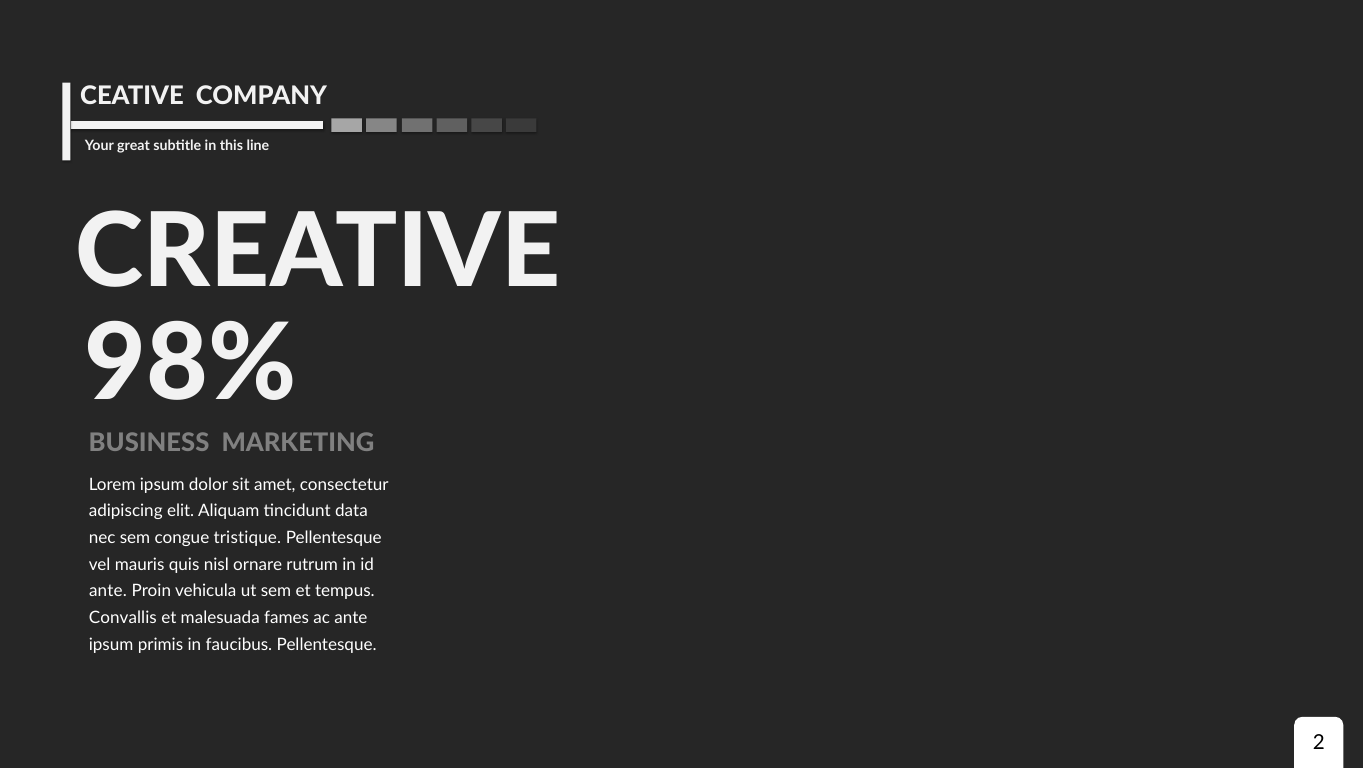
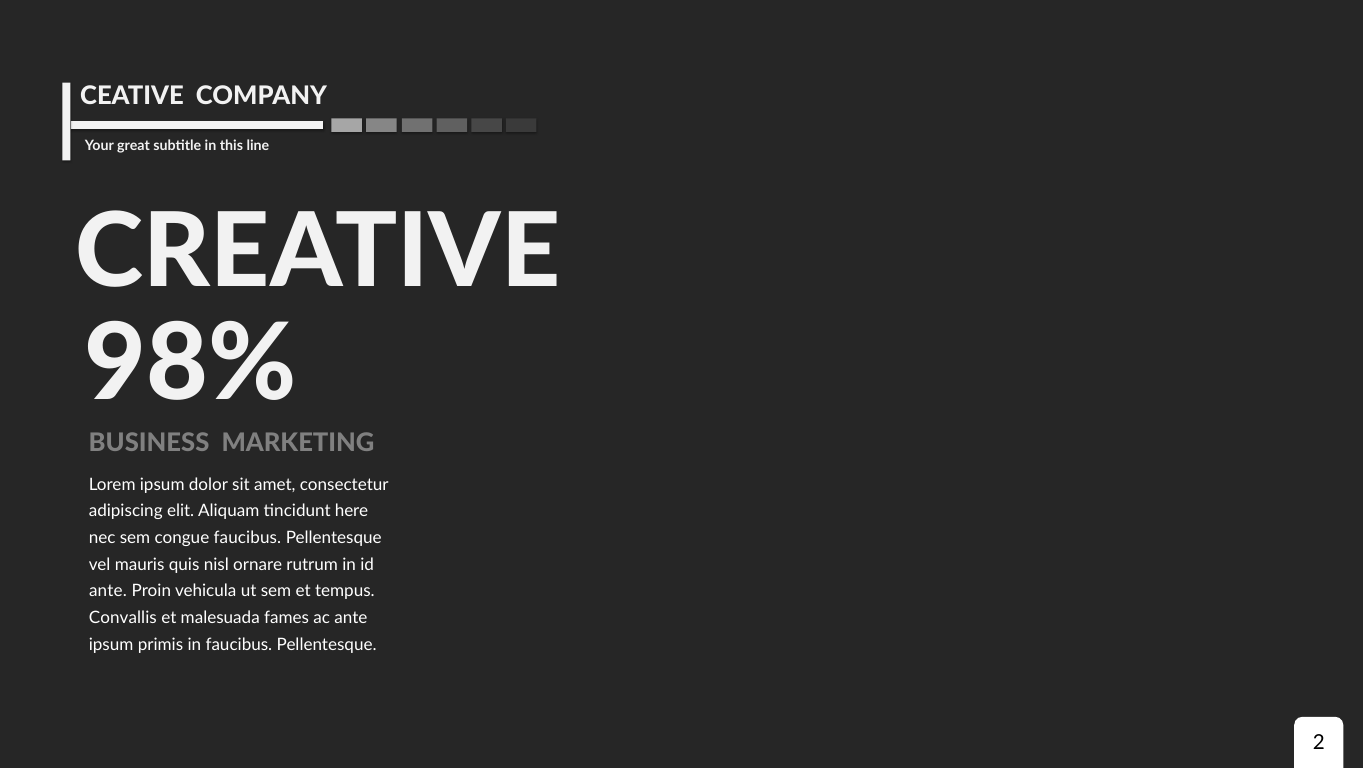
data: data -> here
congue tristique: tristique -> faucibus
